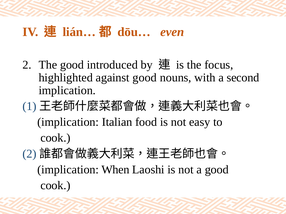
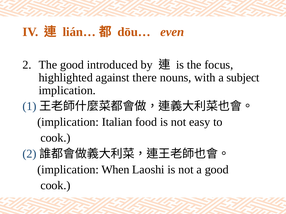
against good: good -> there
second: second -> subject
